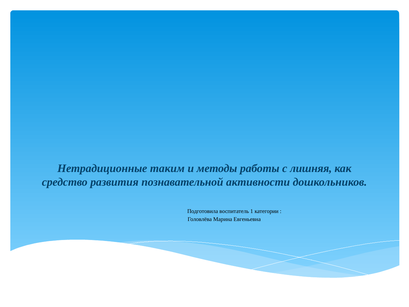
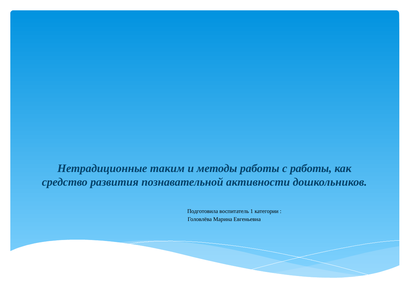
с лишняя: лишняя -> работы
